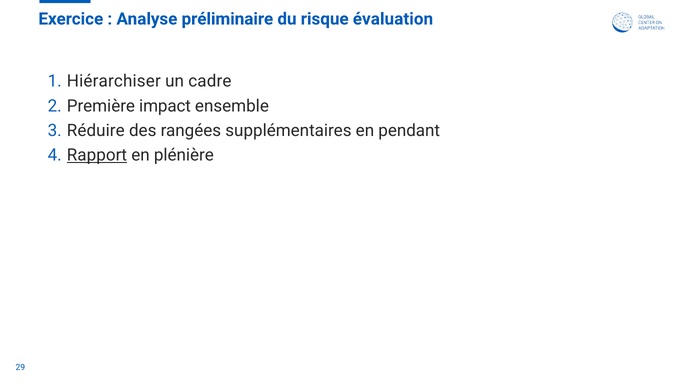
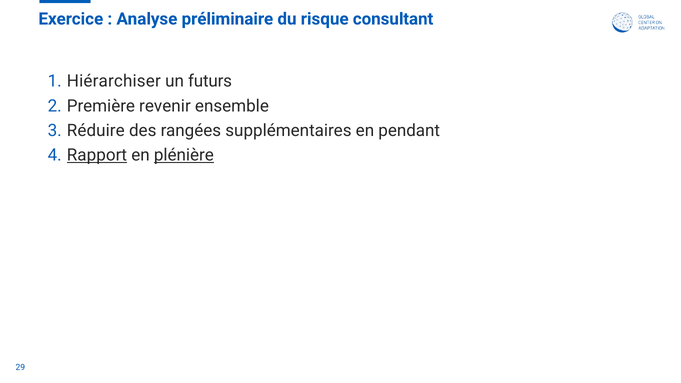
évaluation: évaluation -> consultant
cadre: cadre -> futurs
impact: impact -> revenir
plénière underline: none -> present
